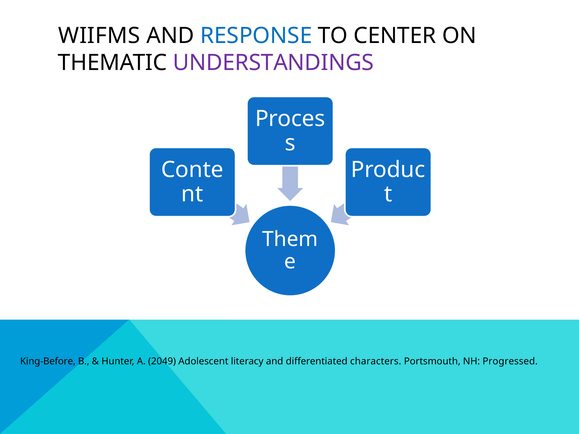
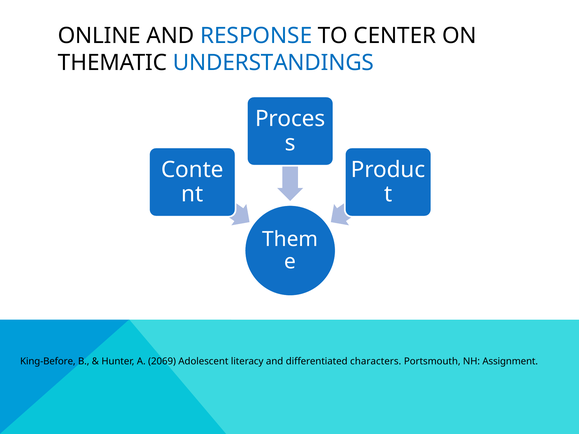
WIIFMS: WIIFMS -> ONLINE
UNDERSTANDINGS colour: purple -> blue
2049: 2049 -> 2069
Progressed: Progressed -> Assignment
